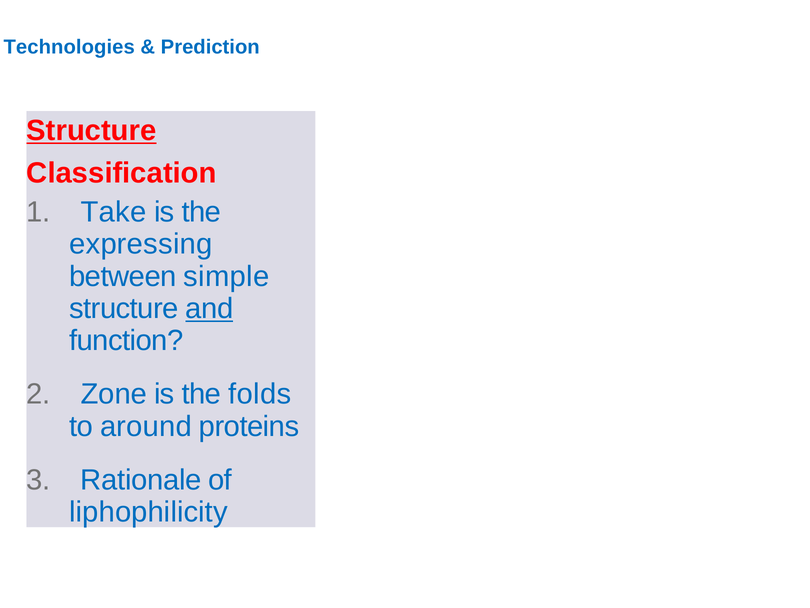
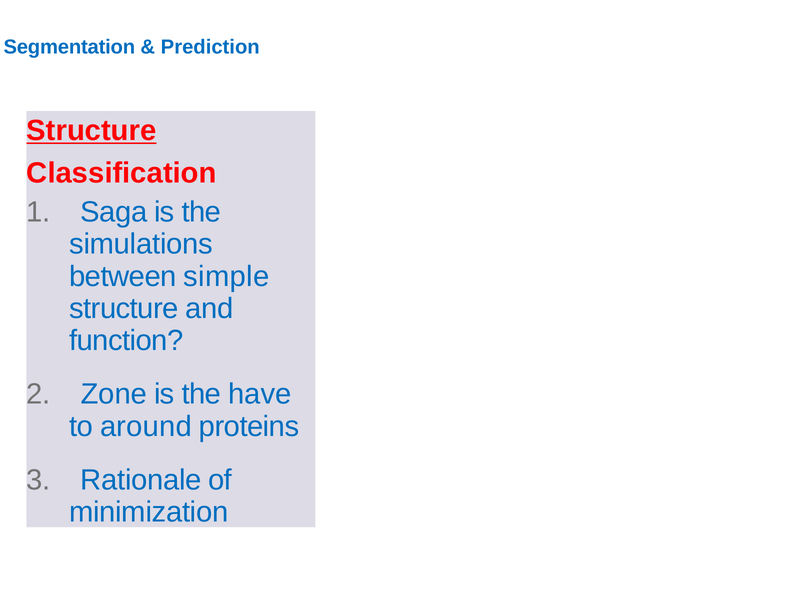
Technologies: Technologies -> Segmentation
Take: Take -> Saga
expressing: expressing -> simulations
and underline: present -> none
folds: folds -> have
liphophilicity: liphophilicity -> minimization
